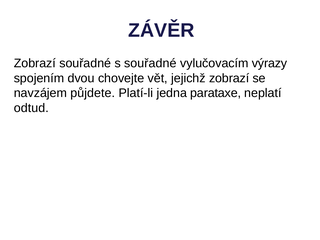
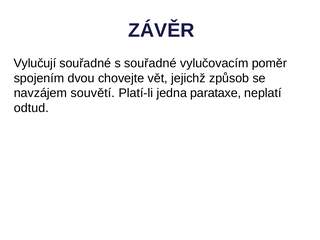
Zobrazí at (35, 63): Zobrazí -> Vylučují
výrazy: výrazy -> poměr
jejichž zobrazí: zobrazí -> způsob
půjdete: půjdete -> souvětí
